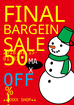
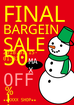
OFF colour: light blue -> pink
